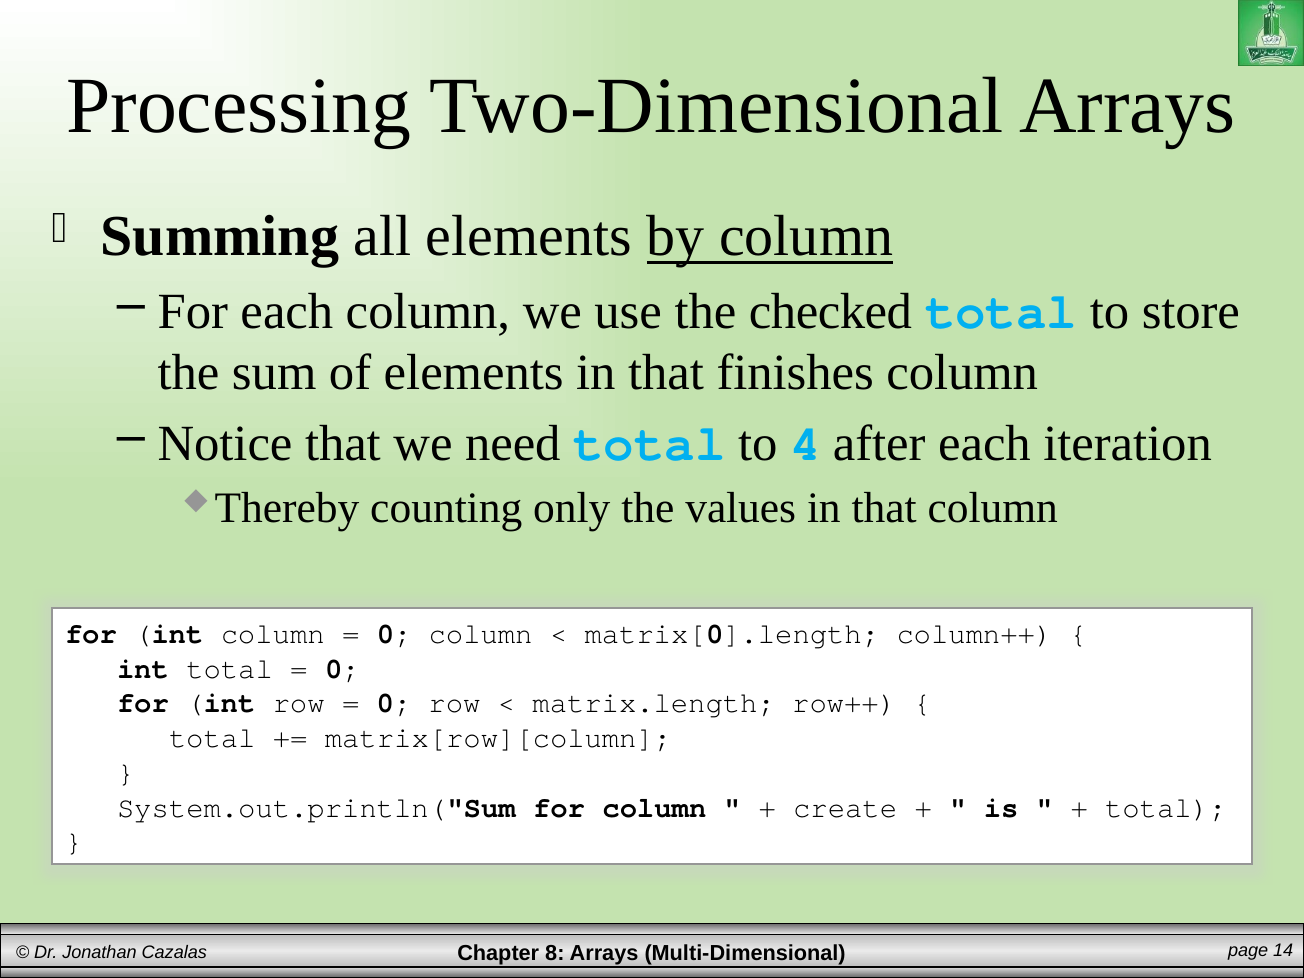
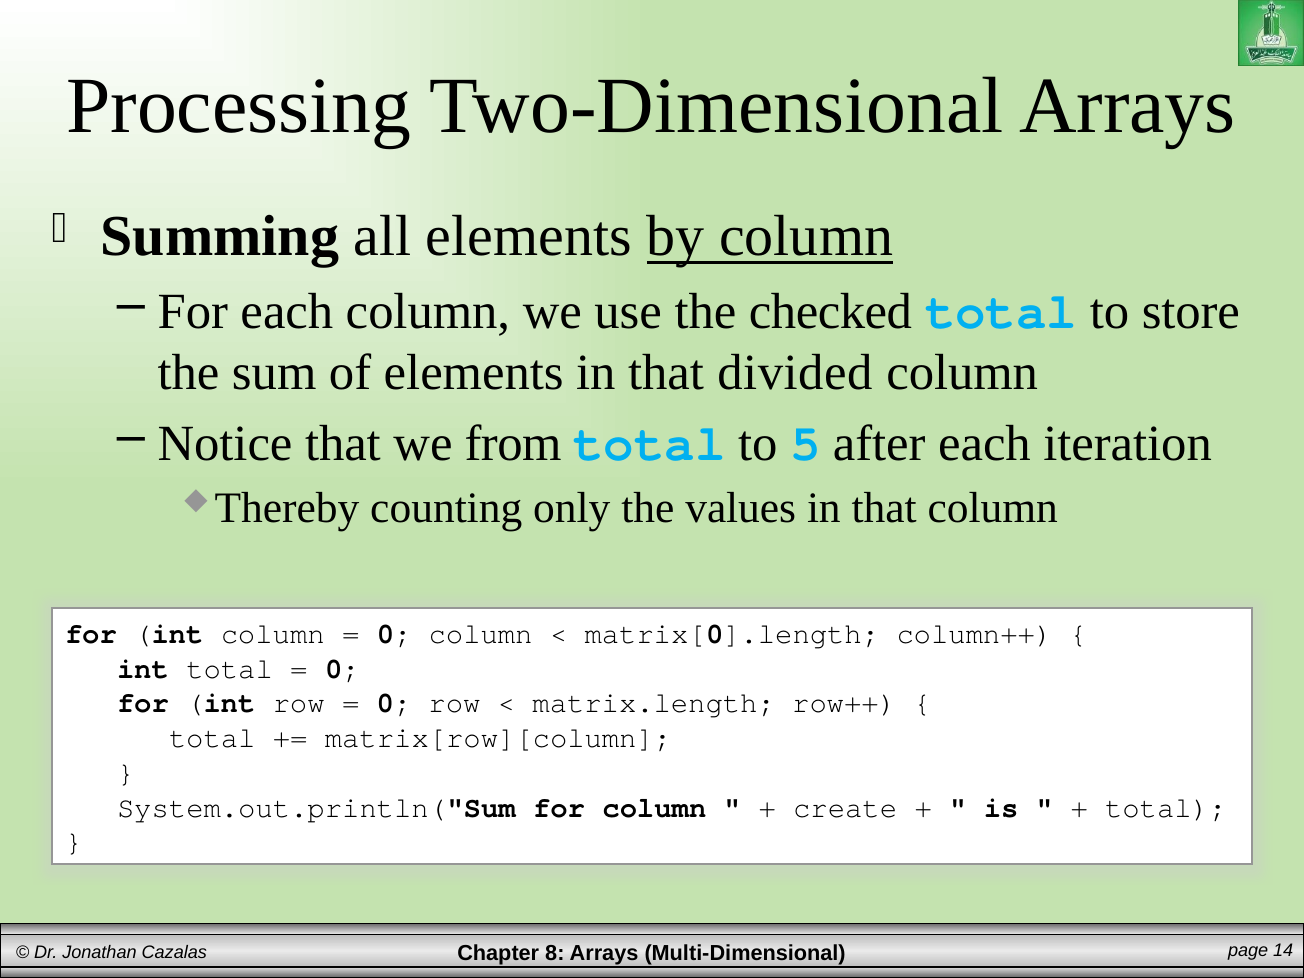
finishes: finishes -> divided
need: need -> from
4: 4 -> 5
